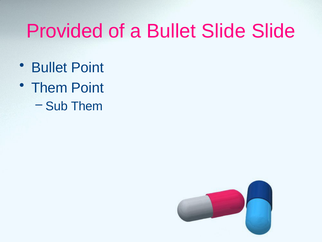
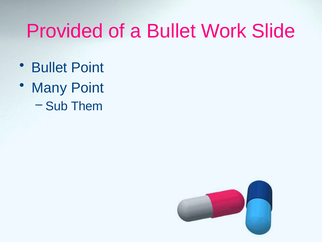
Bullet Slide: Slide -> Work
Them at (49, 88): Them -> Many
